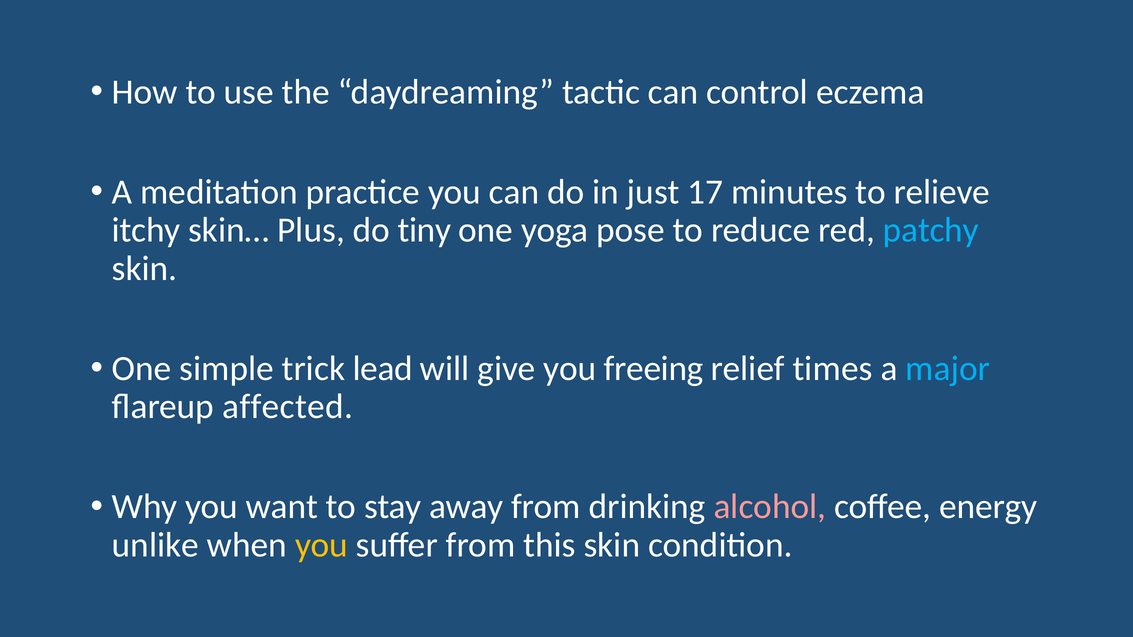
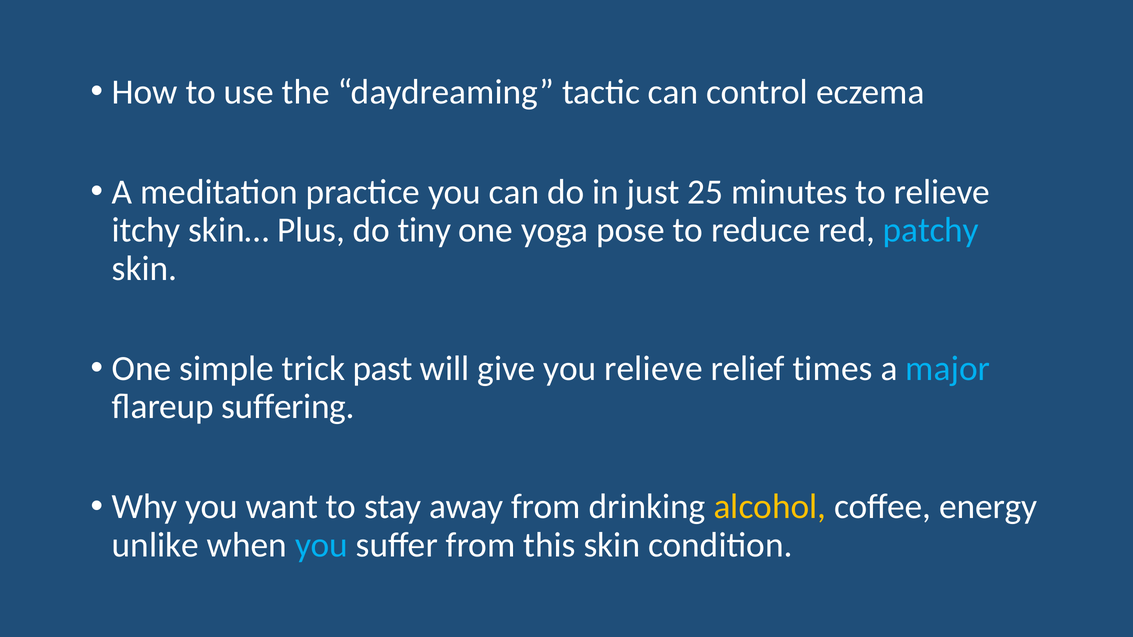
17: 17 -> 25
lead: lead -> past
you freeing: freeing -> relieve
affected: affected -> suffering
alcohol colour: pink -> yellow
you at (321, 545) colour: yellow -> light blue
